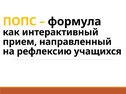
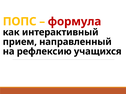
формула colour: black -> red
